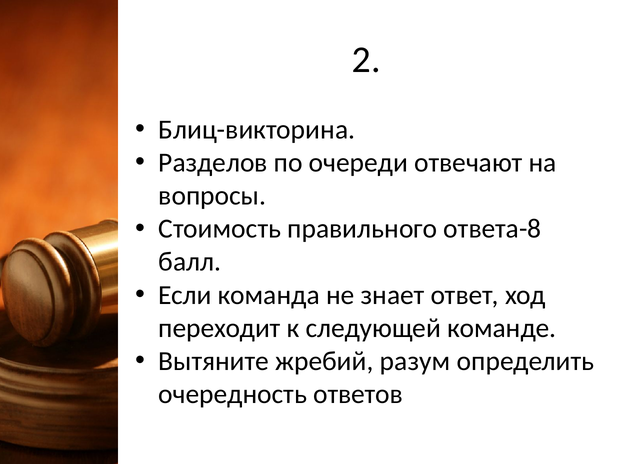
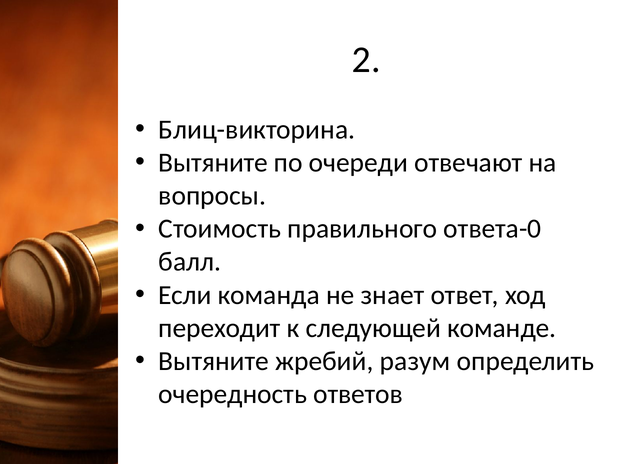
Разделов at (213, 163): Разделов -> Вытяните
ответа-8: ответа-8 -> ответа-0
